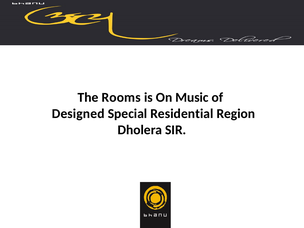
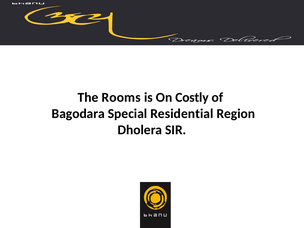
Music: Music -> Costly
Designed: Designed -> Bagodara
